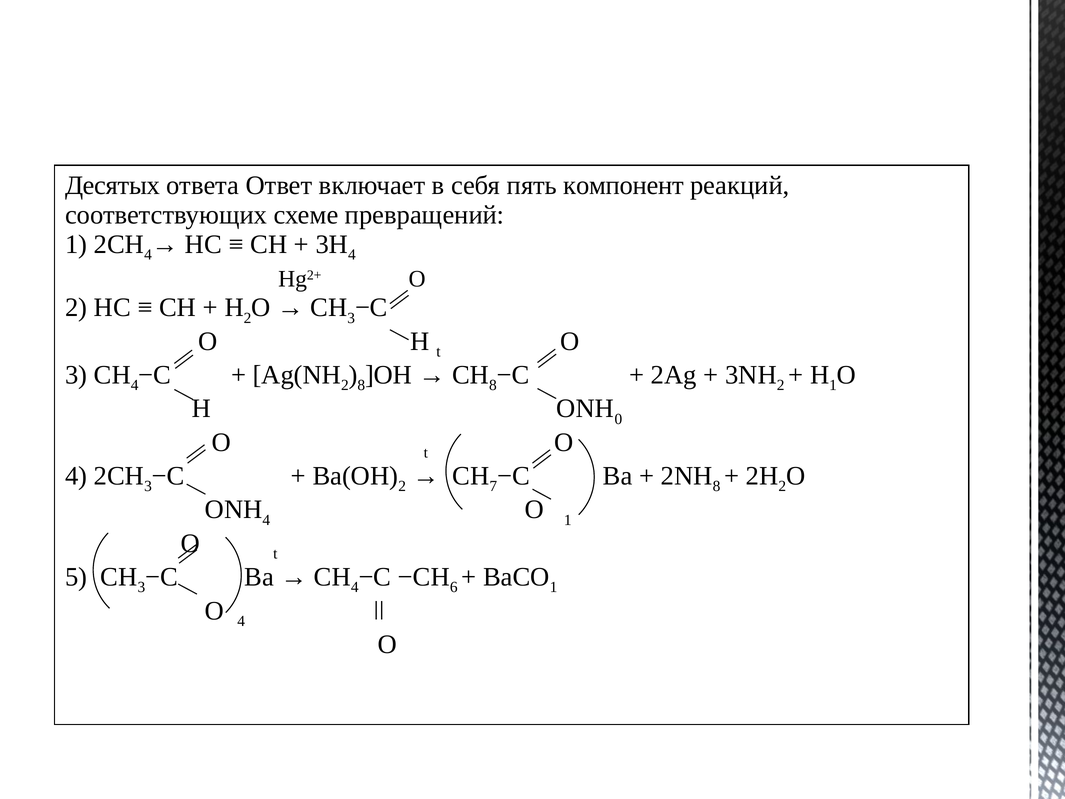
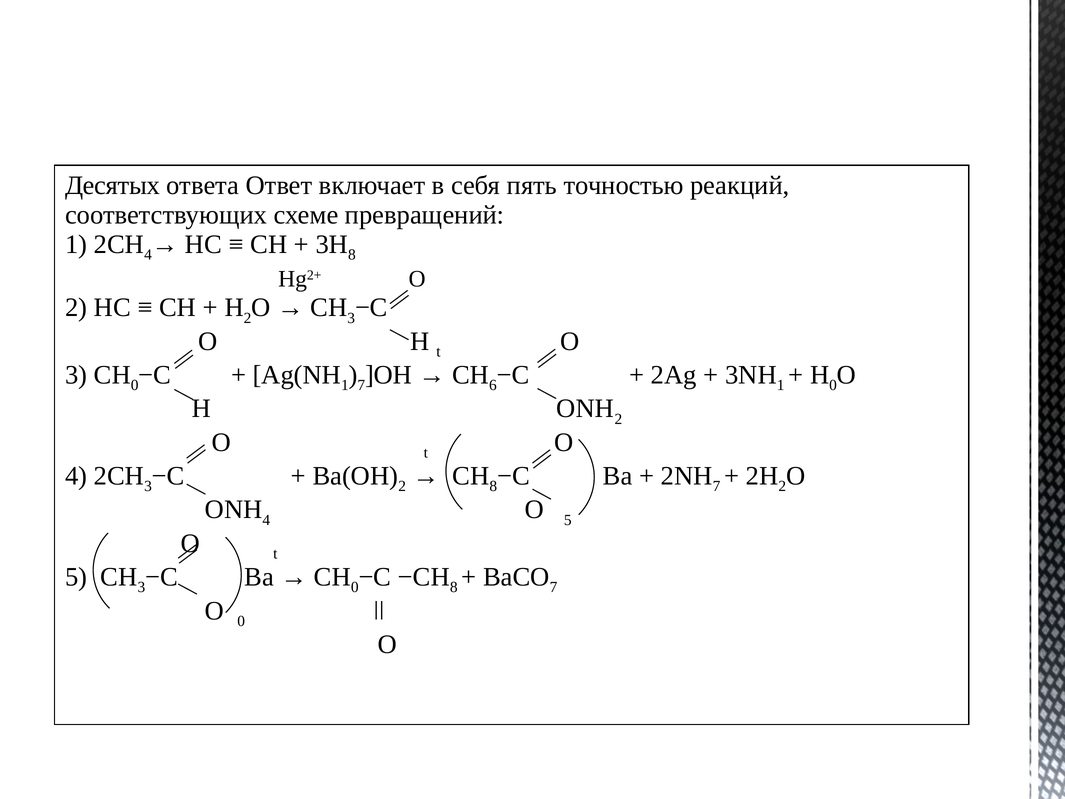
компонент: компонент -> точностью
4 at (352, 255): 4 -> 8
3 CH 4: 4 -> 0
2 at (345, 385): 2 -> 1
8 at (361, 385): 8 -> 7
CH 8: 8 -> 6
2 at (781, 385): 2 -> 1
H 1: 1 -> 0
0 at (618, 419): 0 -> 2
CH 7: 7 -> 8
8 at (717, 486): 8 -> 7
O 1: 1 -> 5
4 at (355, 587): 4 -> 0
6 at (454, 587): 6 -> 8
1 at (554, 587): 1 -> 7
4 at (241, 621): 4 -> 0
